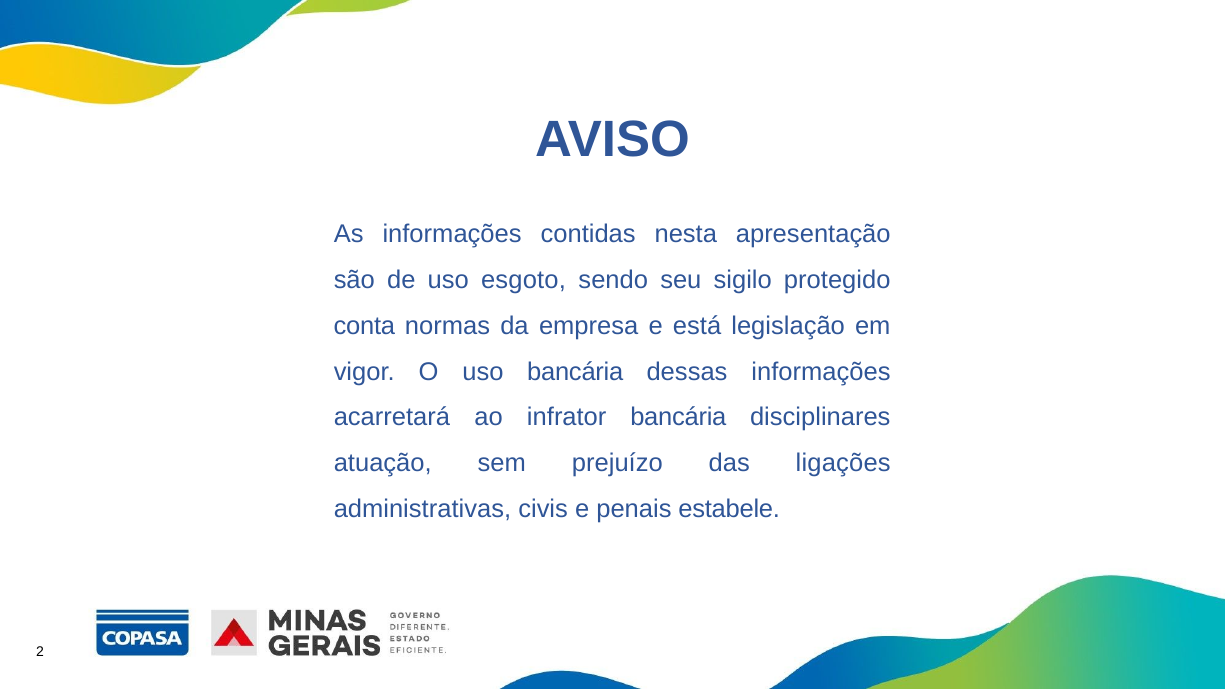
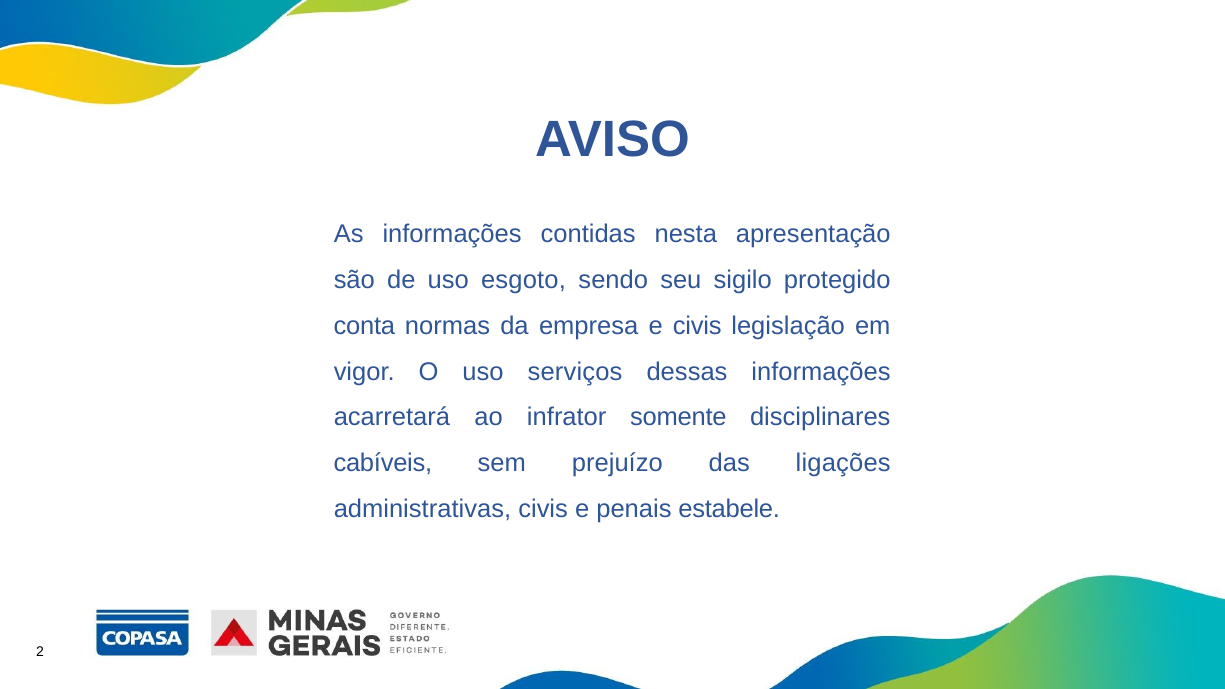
e está: está -> civis
uso bancária: bancária -> serviços
infrator bancária: bancária -> somente
atuação: atuação -> cabíveis
